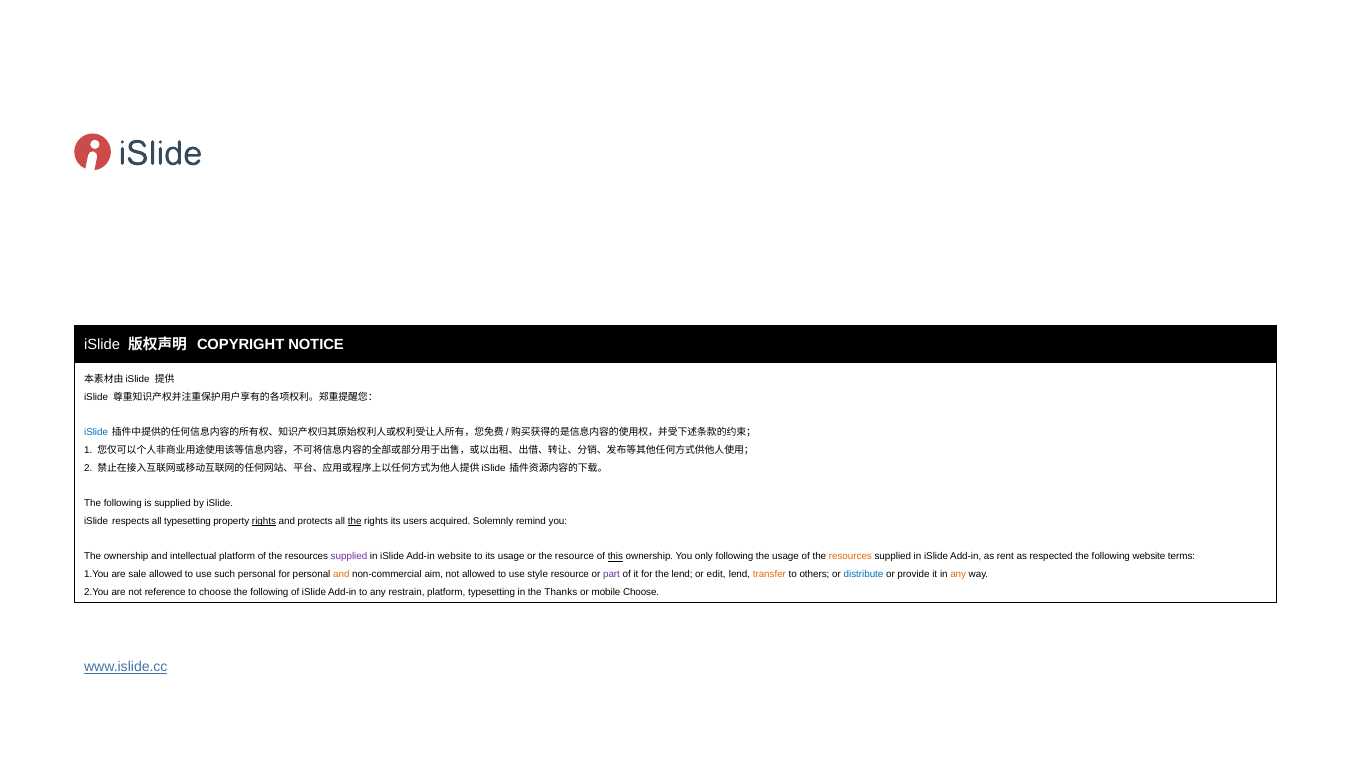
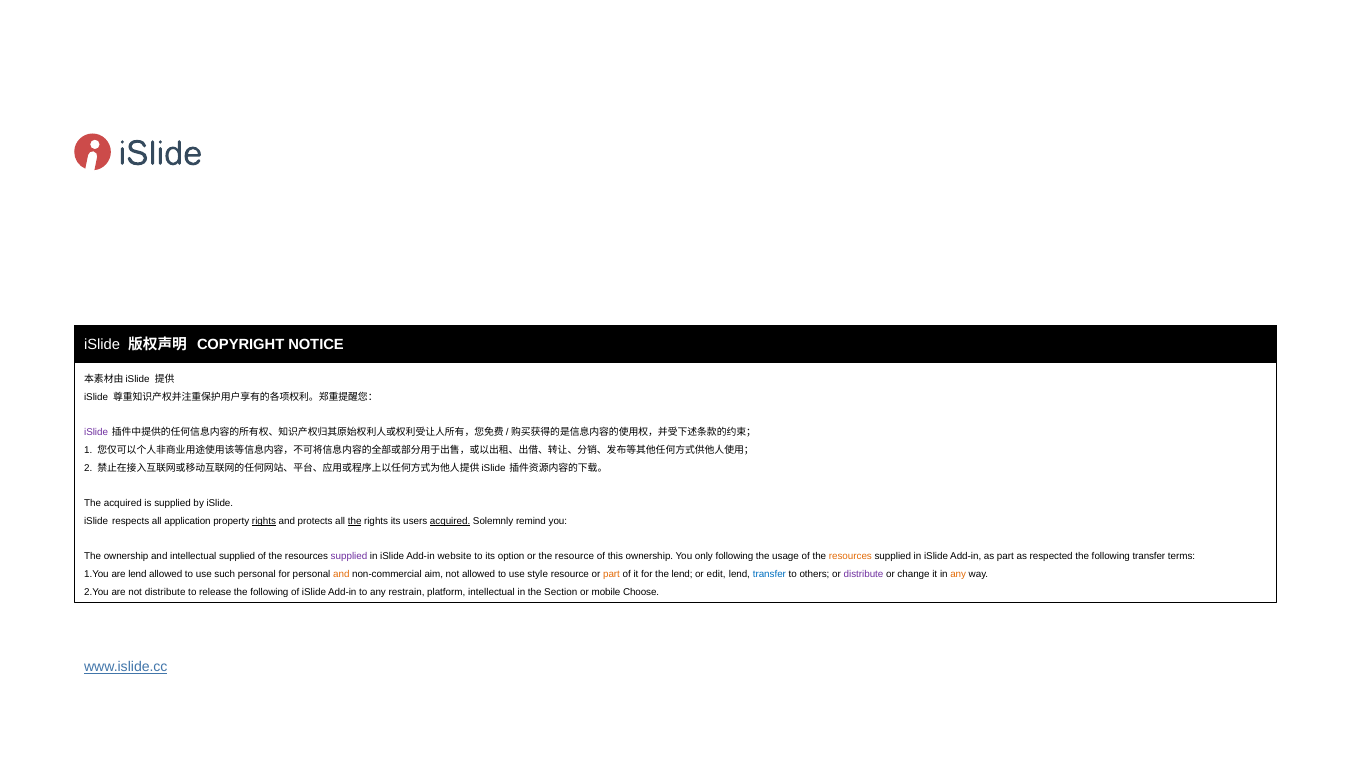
iSlide at (96, 433) colour: blue -> purple
following at (123, 503): following -> acquired
all typesetting: typesetting -> application
acquired at (450, 521) underline: none -> present
intellectual platform: platform -> supplied
its usage: usage -> option
this underline: present -> none
as rent: rent -> part
following website: website -> transfer
are sale: sale -> lend
part at (612, 574) colour: purple -> orange
transfer at (769, 574) colour: orange -> blue
distribute at (864, 574) colour: blue -> purple
provide: provide -> change
not reference: reference -> distribute
to choose: choose -> release
platform typesetting: typesetting -> intellectual
Thanks: Thanks -> Section
